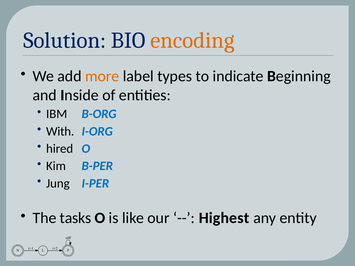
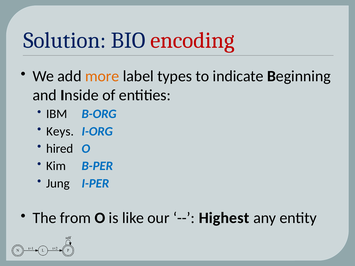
encoding colour: orange -> red
With: With -> Keys
tasks: tasks -> from
